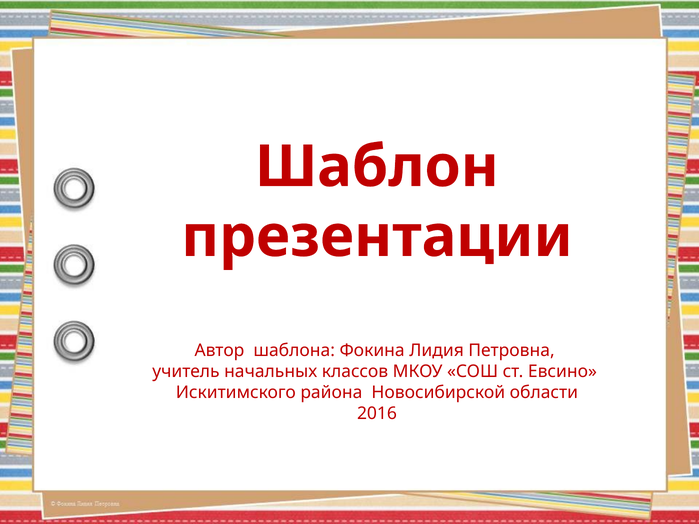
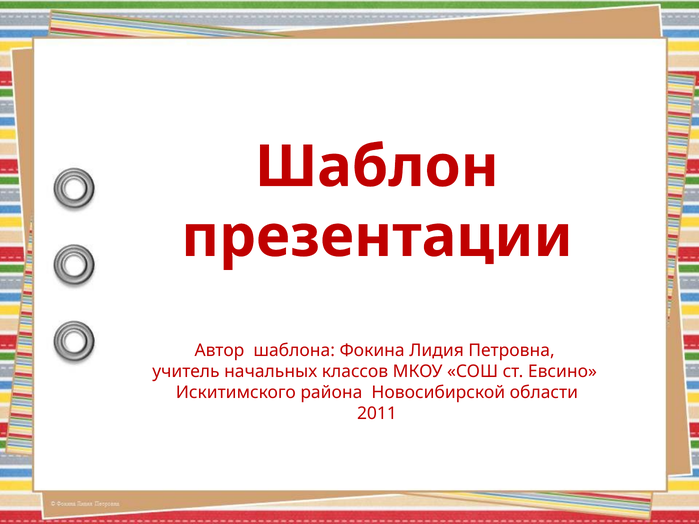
2016: 2016 -> 2011
